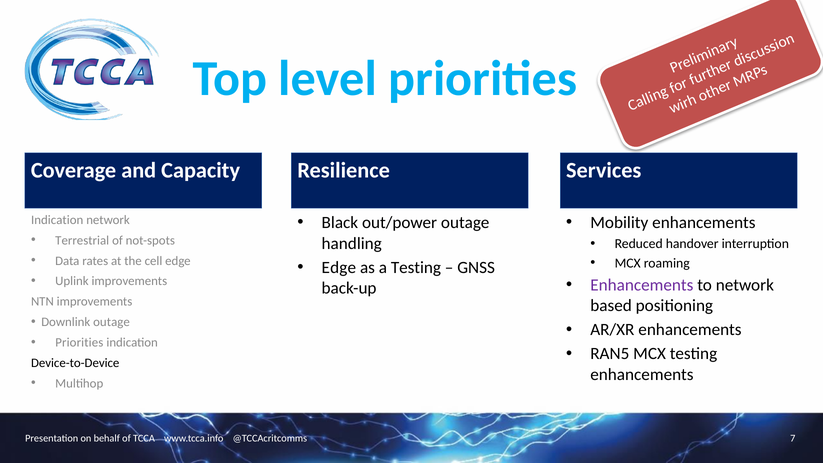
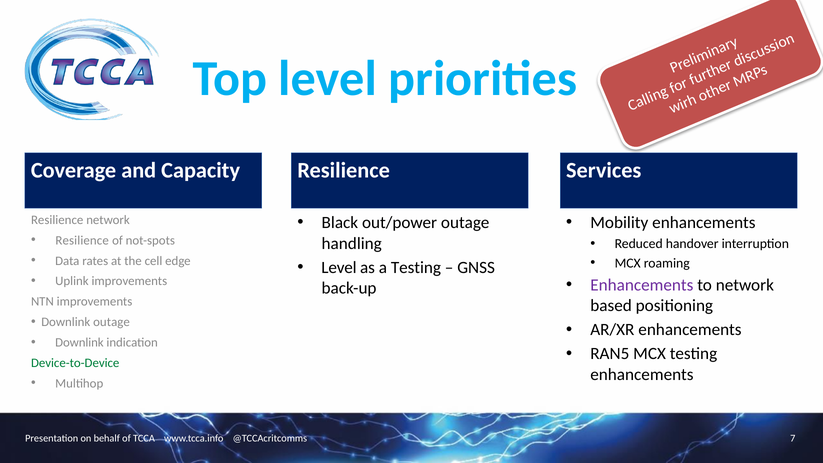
Indication at (57, 220): Indication -> Resilience
Terrestrial at (82, 240): Terrestrial -> Resilience
Edge at (339, 267): Edge -> Level
Priorities at (79, 342): Priorities -> Downlink
Device-to-Device colour: black -> green
